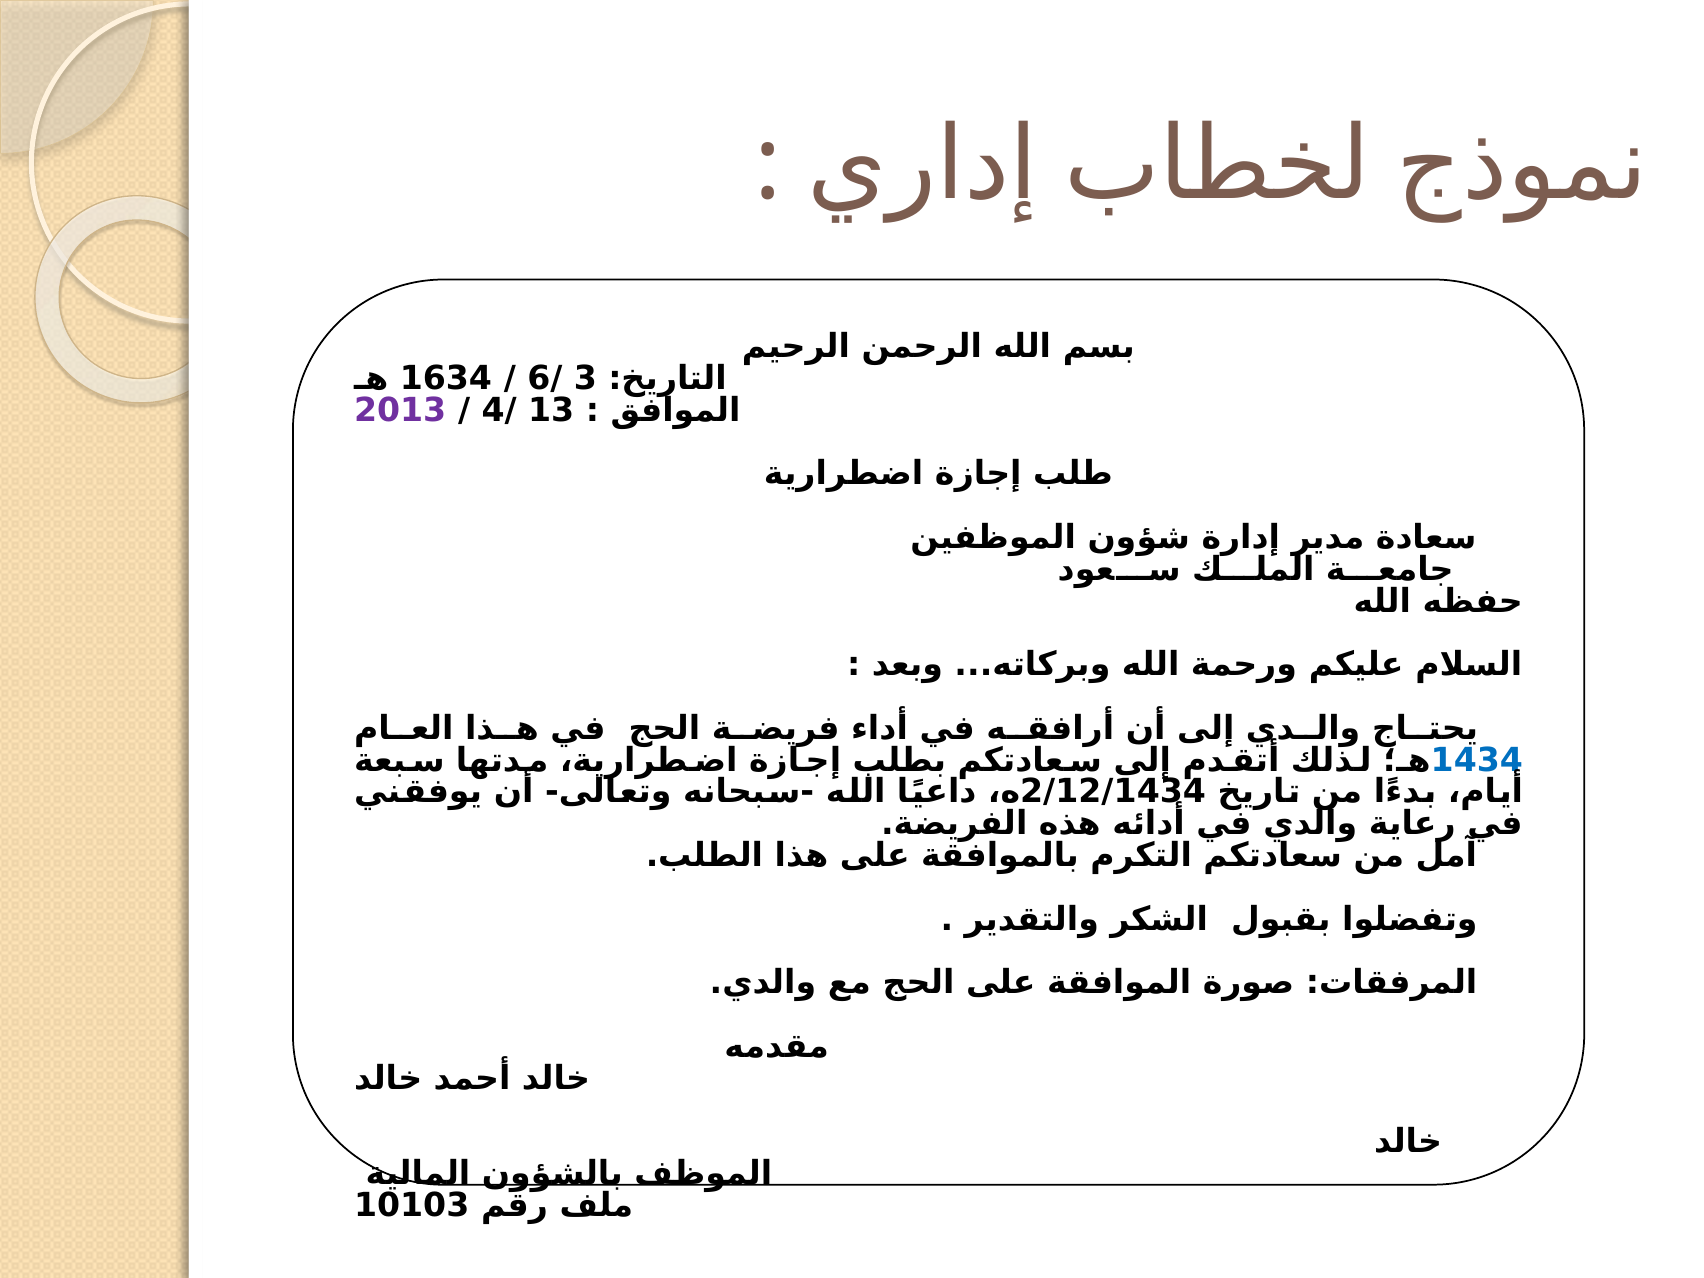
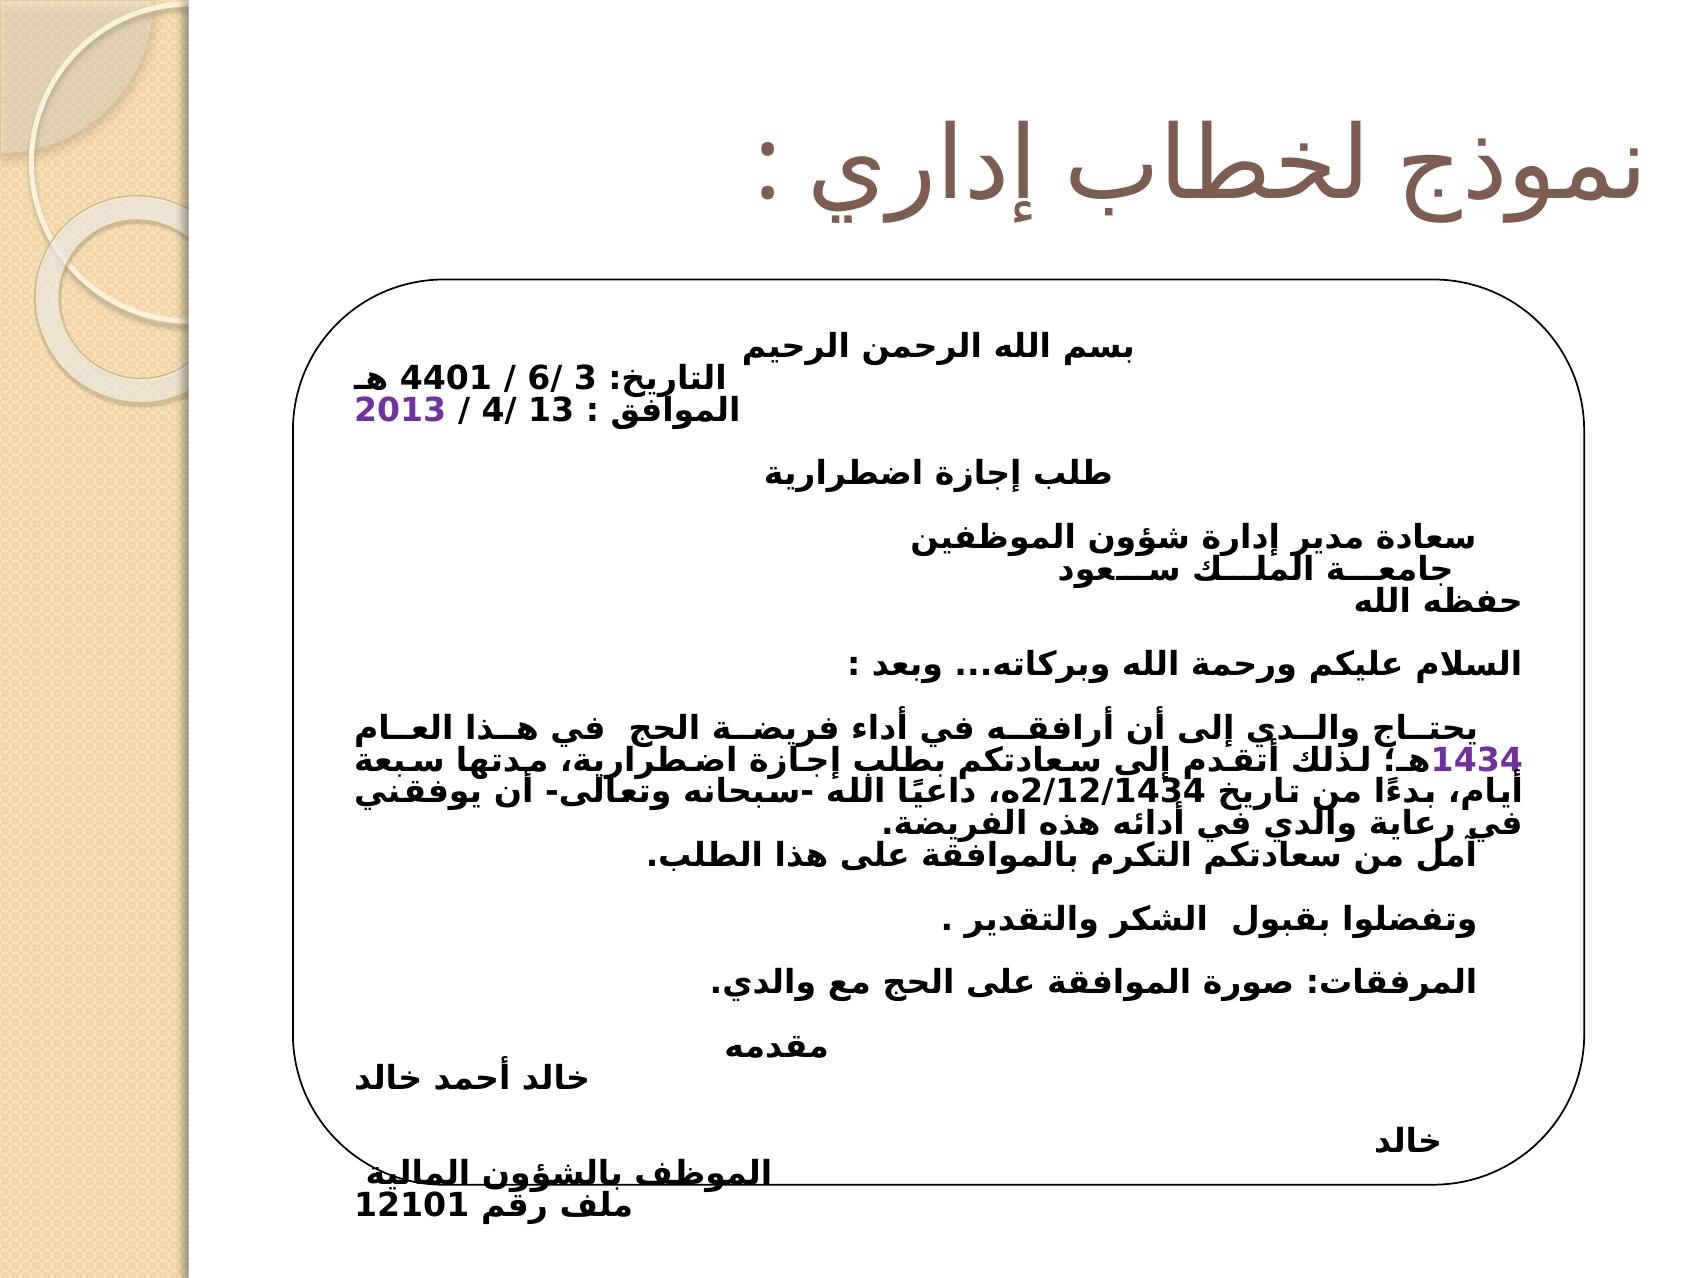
1634: 1634 -> 4401
1434 colour: blue -> purple
10103: 10103 -> 12101
